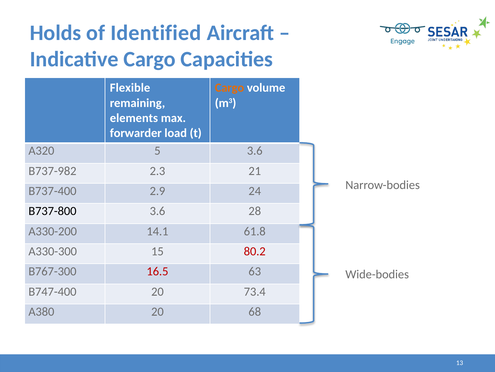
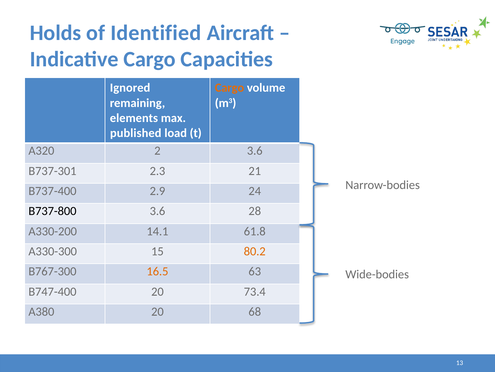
Flexible: Flexible -> Ignored
forwarder: forwarder -> published
5: 5 -> 2
B737-982: B737-982 -> B737-301
80.2 colour: red -> orange
16.5 colour: red -> orange
